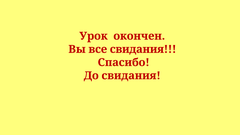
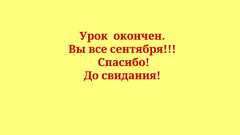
все свидания: свидания -> сентября
